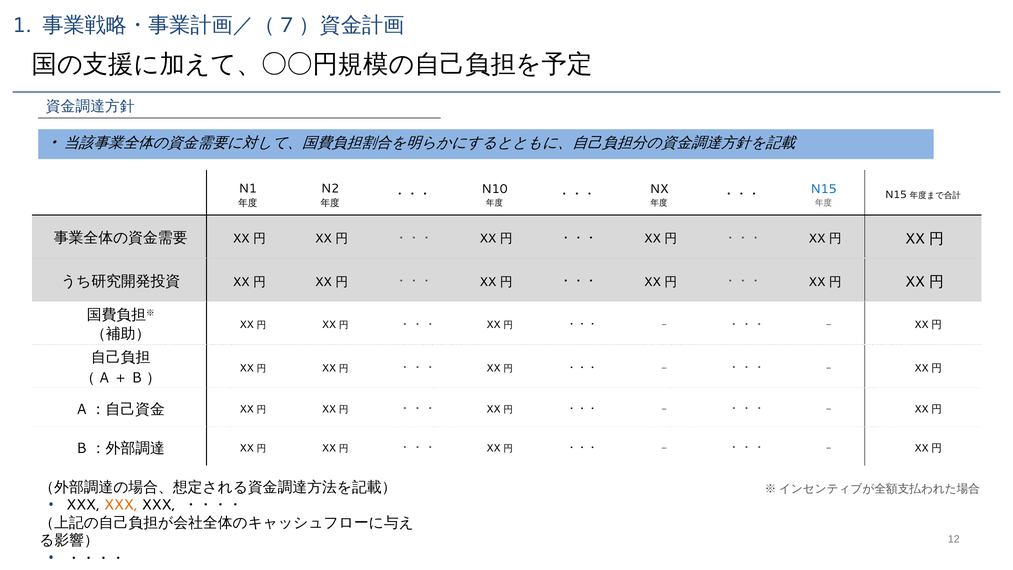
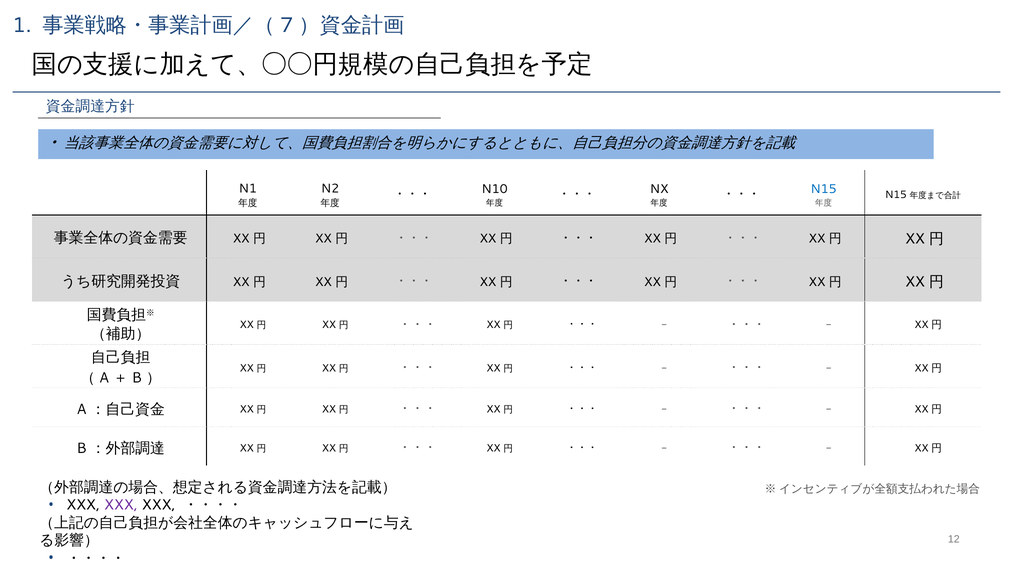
XXX at (121, 505) colour: orange -> purple
